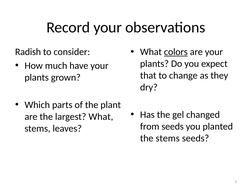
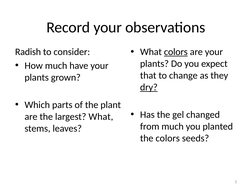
dry underline: none -> present
from seeds: seeds -> much
the stems: stems -> colors
